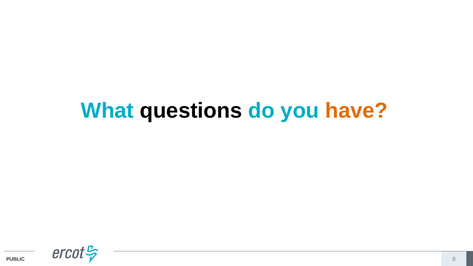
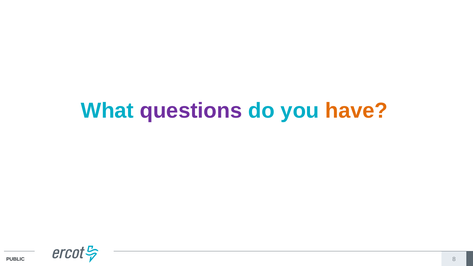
questions colour: black -> purple
